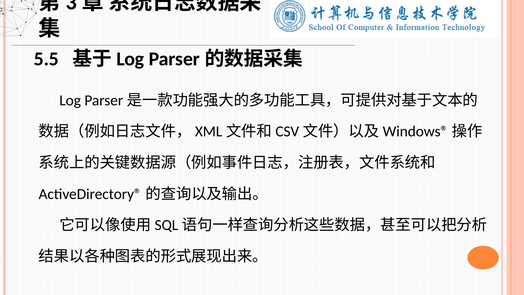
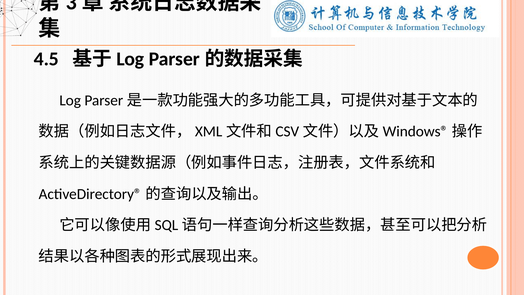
5.5: 5.5 -> 4.5
